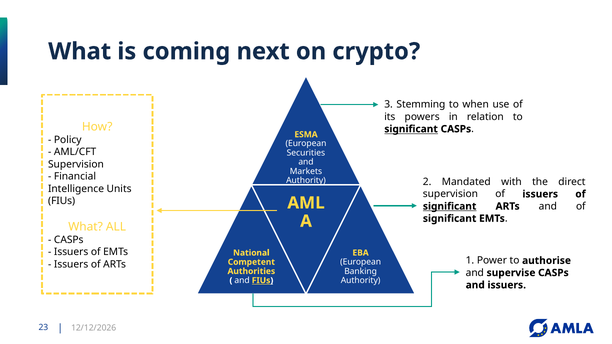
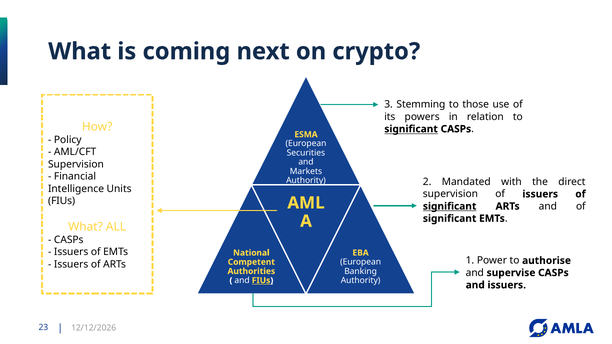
when: when -> those
